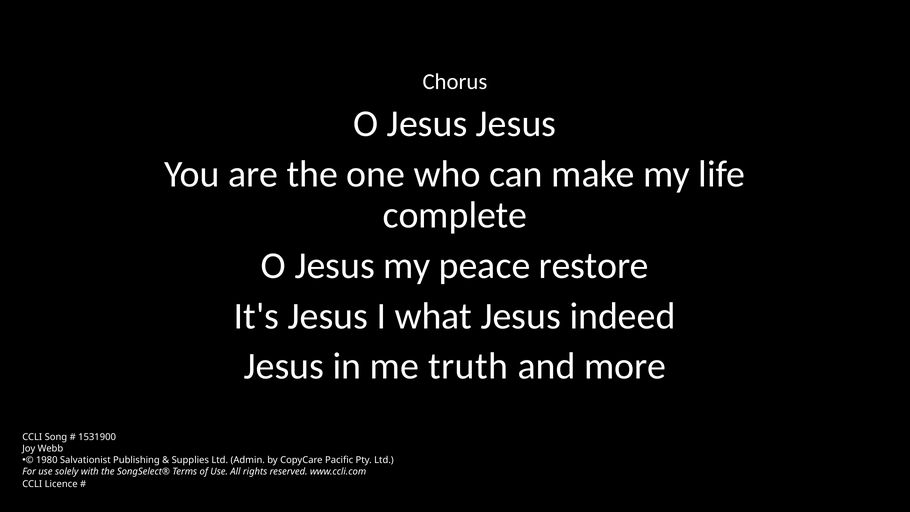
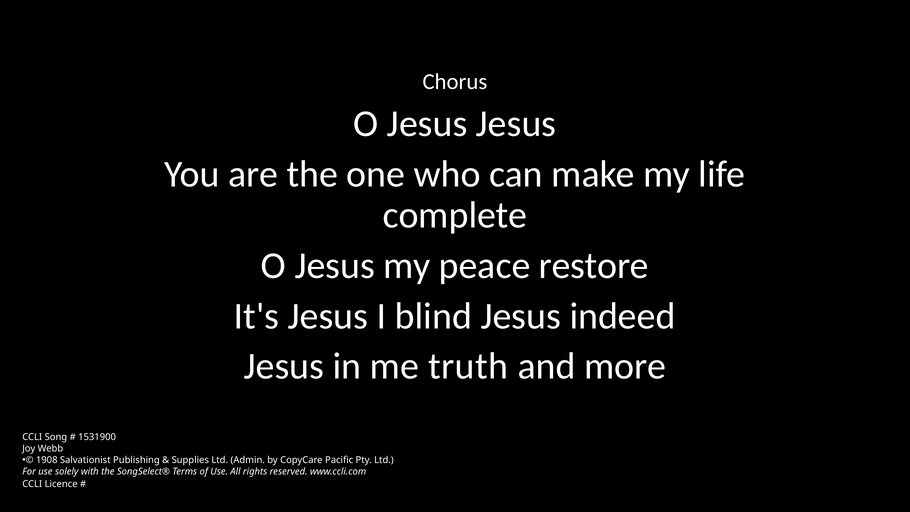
what: what -> blind
1980: 1980 -> 1908
